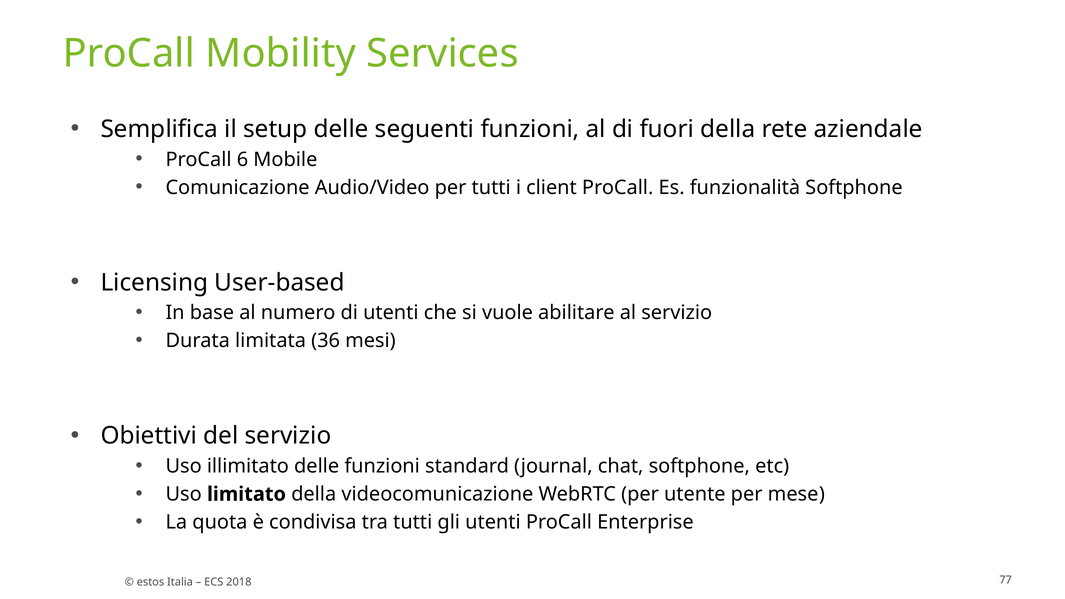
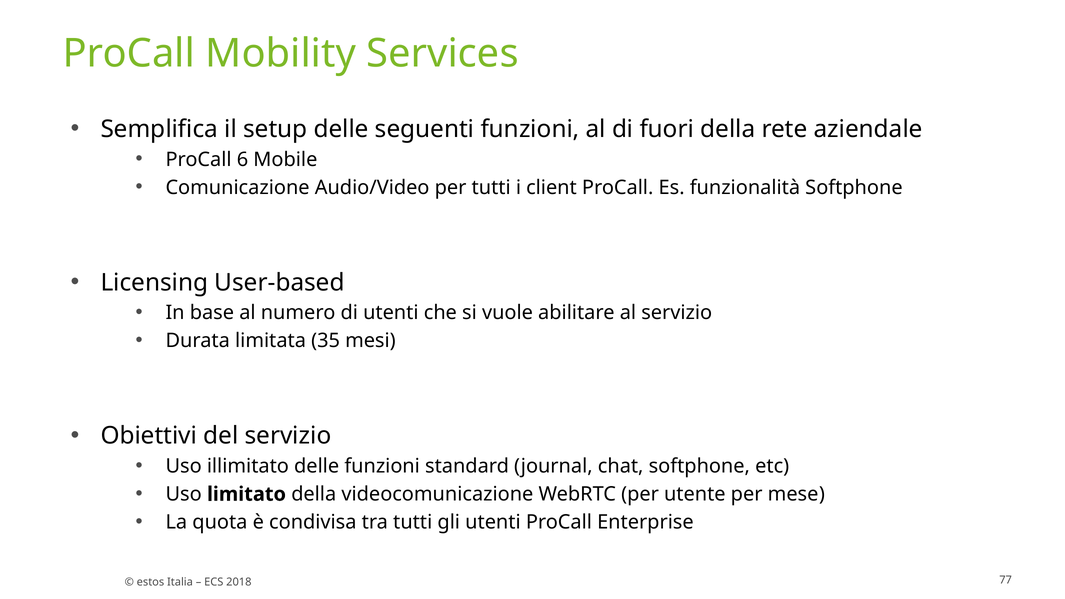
36: 36 -> 35
